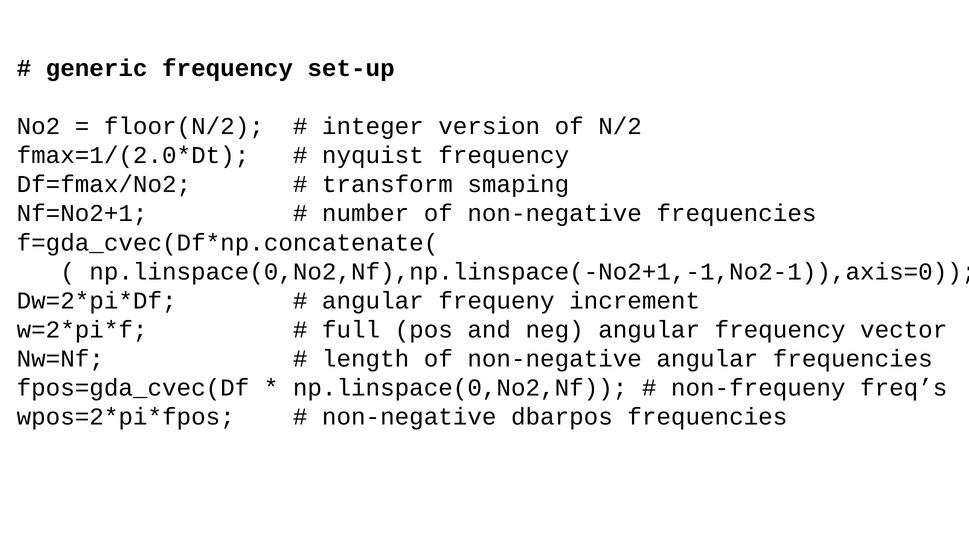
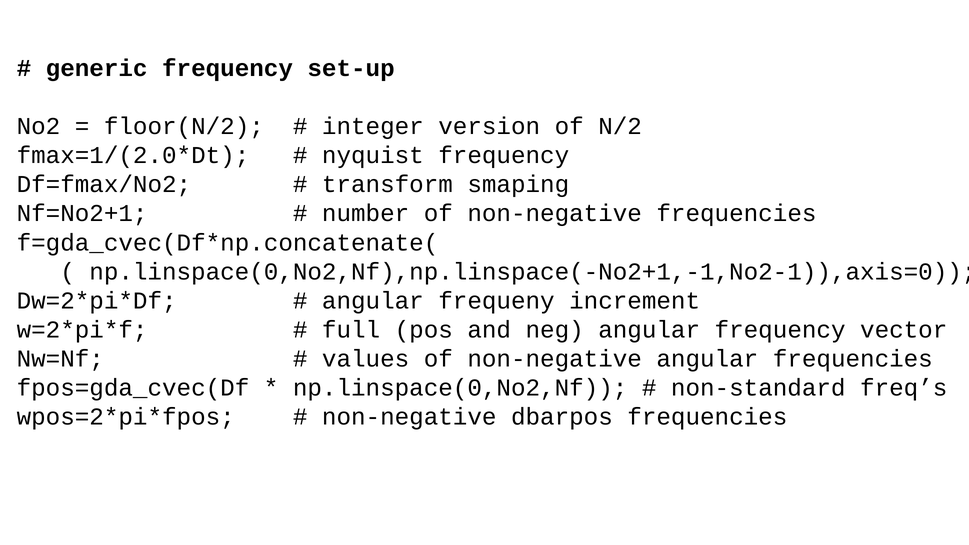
length: length -> values
non-frequeny: non-frequeny -> non-standard
